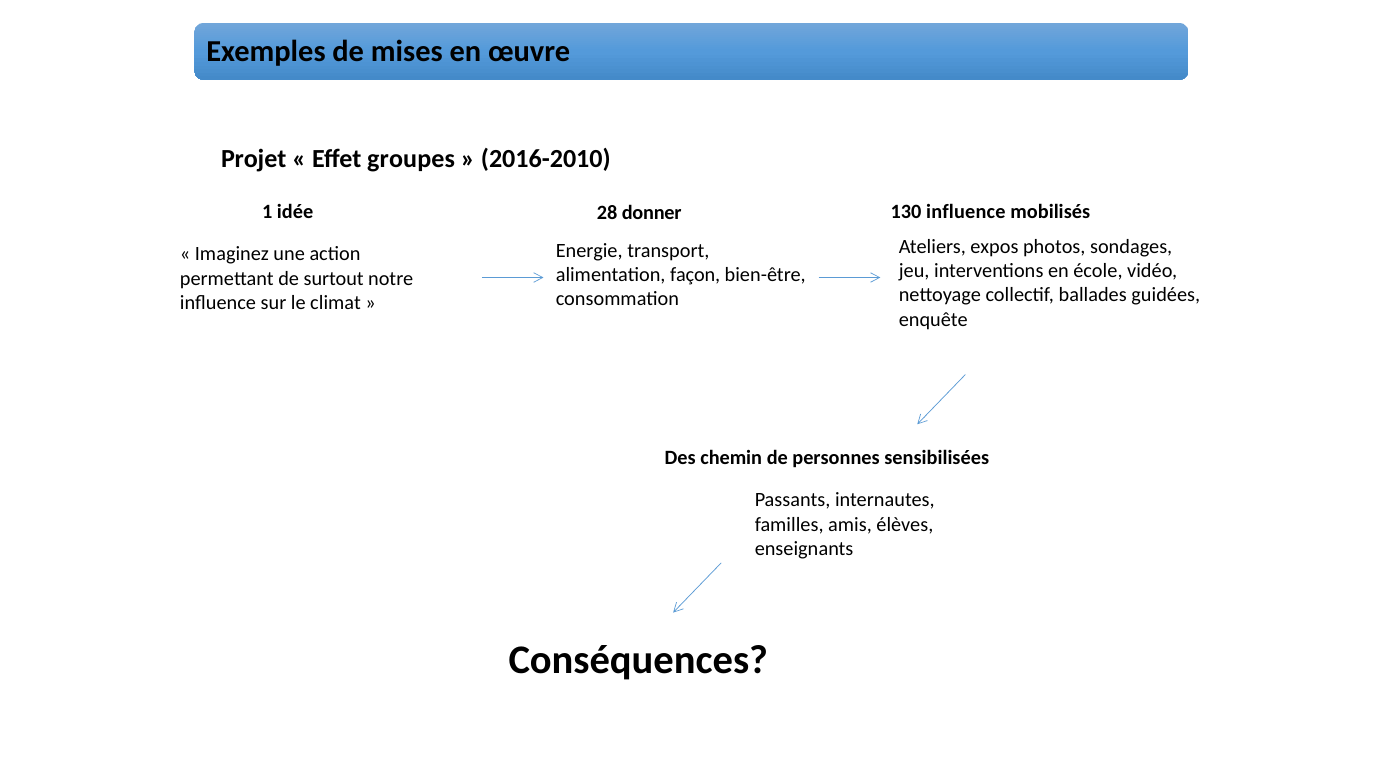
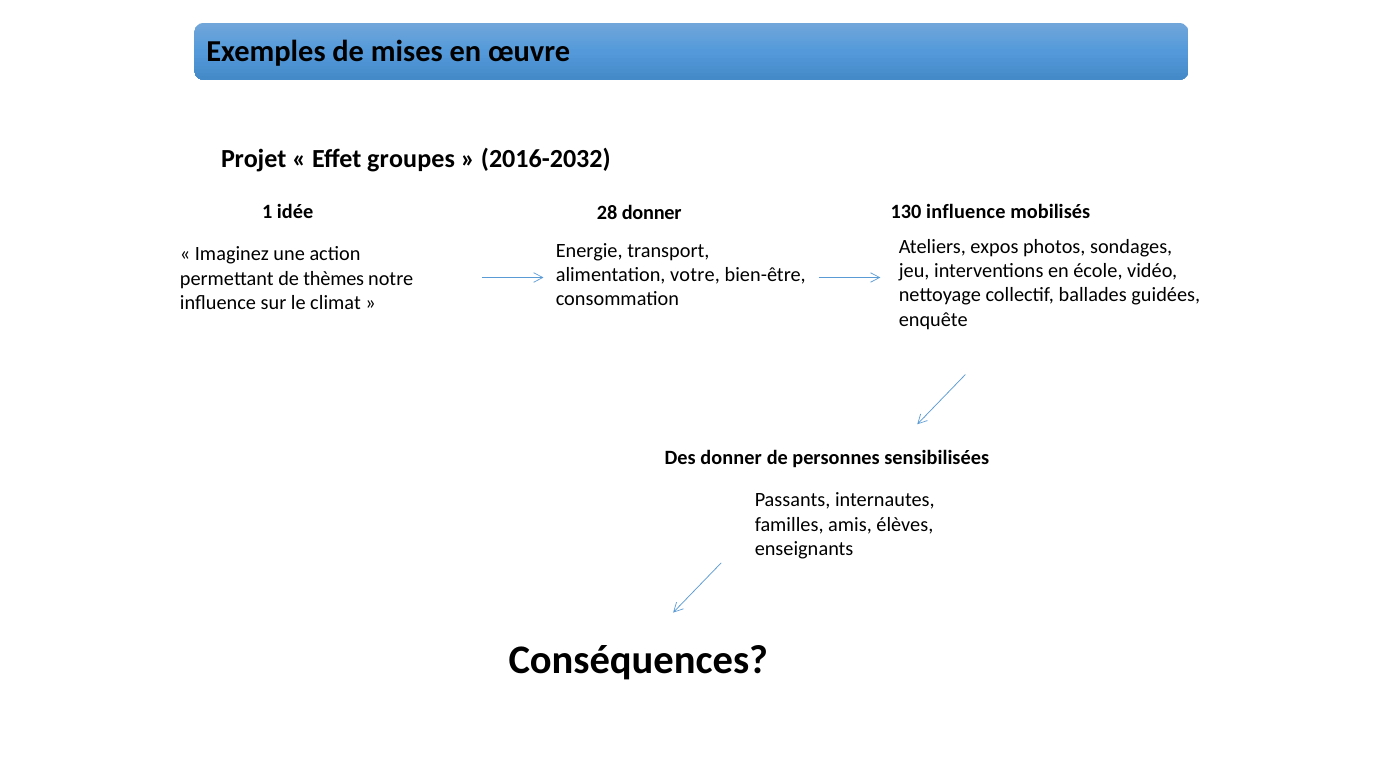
2016-2010: 2016-2010 -> 2016-2032
façon: façon -> votre
surtout: surtout -> thèmes
Des chemin: chemin -> donner
